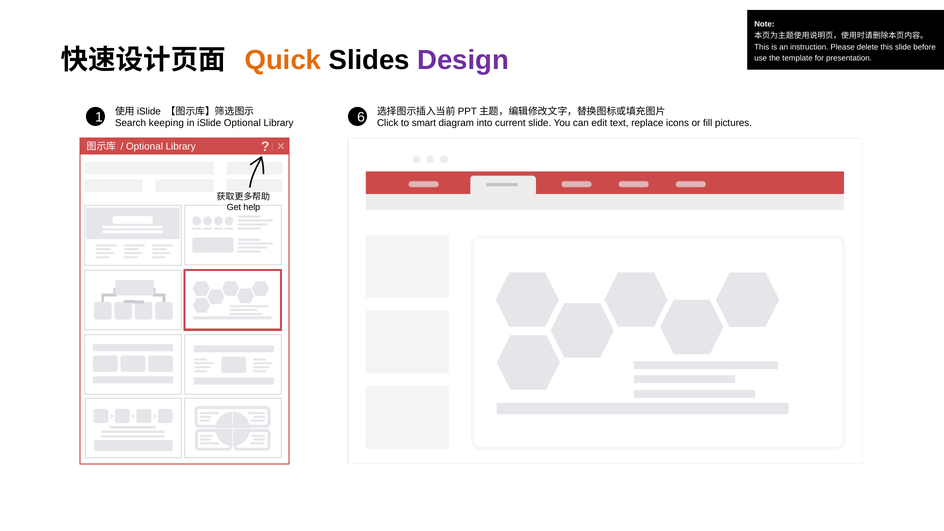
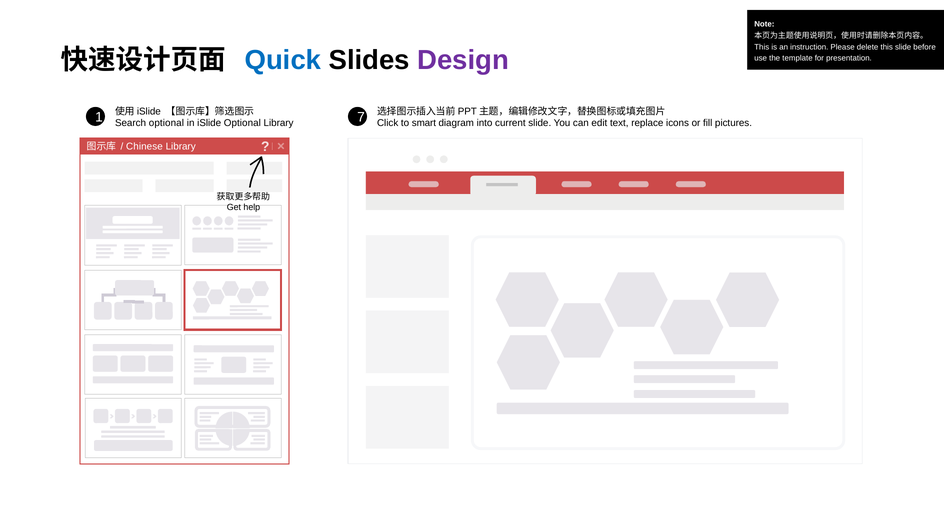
Quick colour: orange -> blue
6: 6 -> 7
Search keeping: keeping -> optional
Optional at (144, 147): Optional -> Chinese
